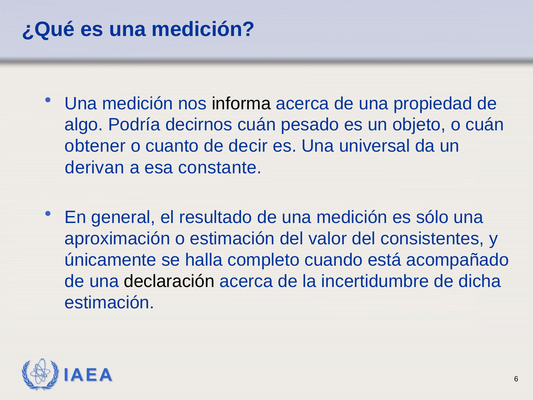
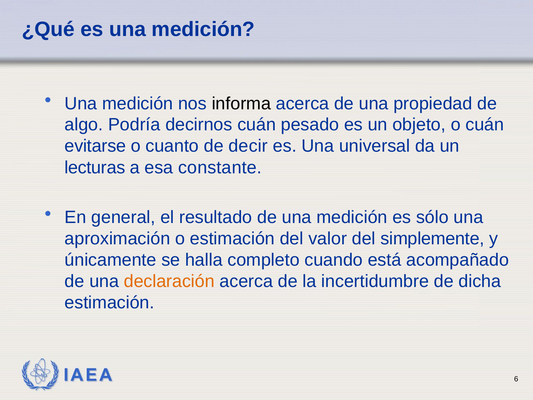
obtener: obtener -> evitarse
derivan: derivan -> lecturas
consistentes: consistentes -> simplemente
declaración colour: black -> orange
